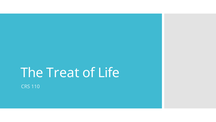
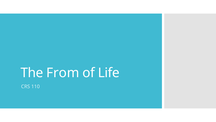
Treat: Treat -> From
